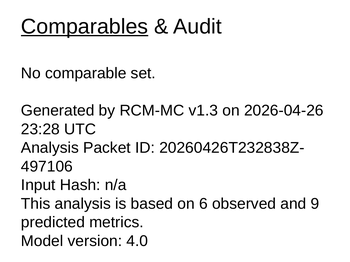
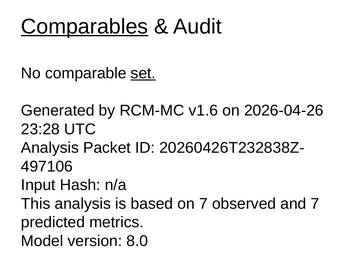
set underline: none -> present
v1.3: v1.3 -> v1.6
on 6: 6 -> 7
and 9: 9 -> 7
4.0: 4.0 -> 8.0
